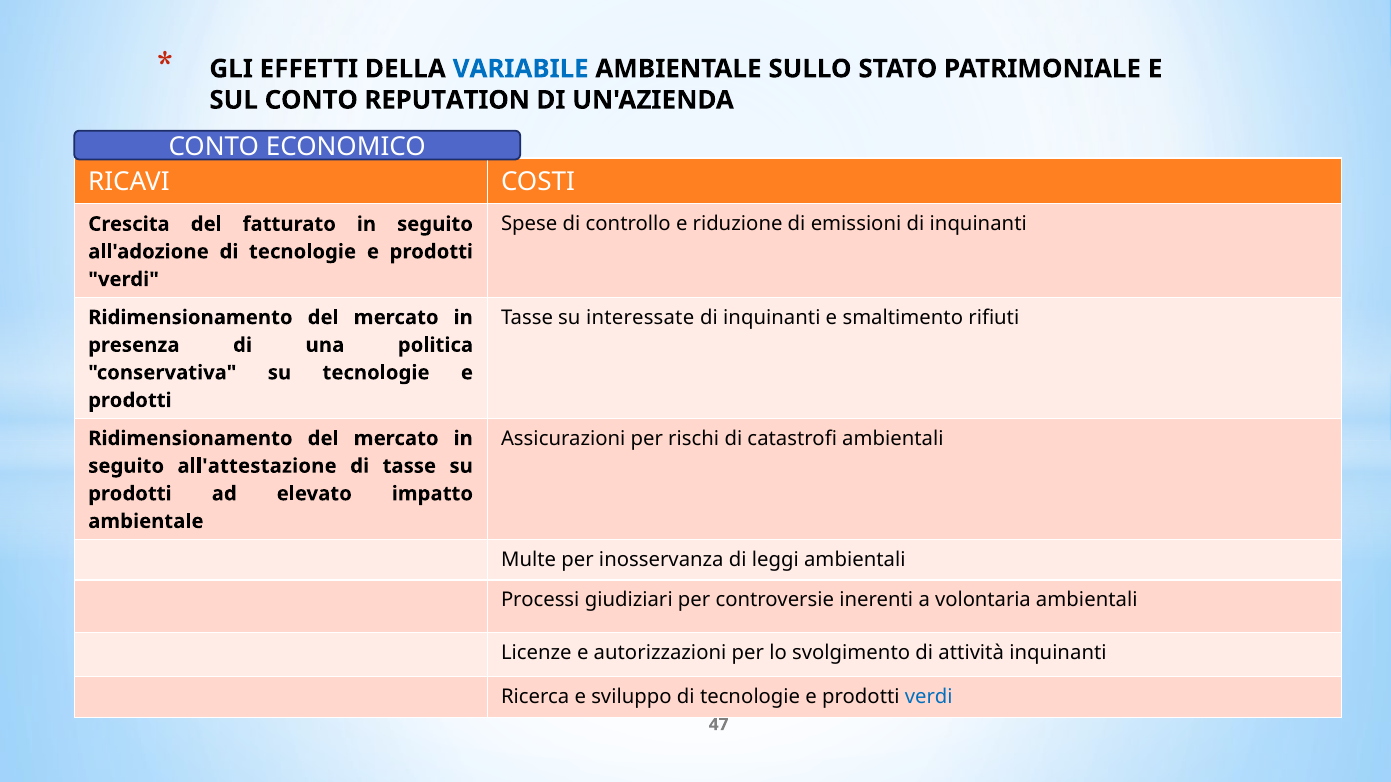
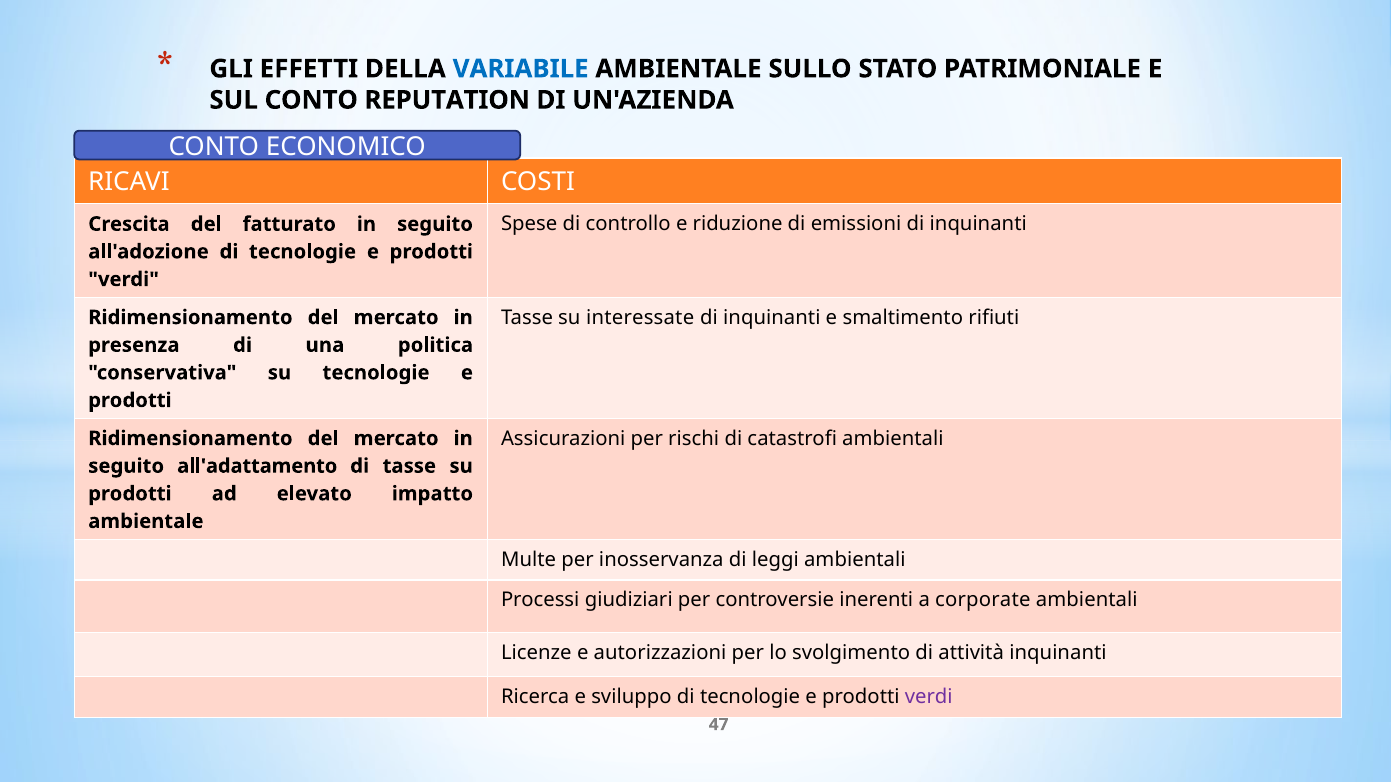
all'attestazione: all'attestazione -> all'adattamento
volontaria: volontaria -> corporate
verdi at (929, 697) colour: blue -> purple
